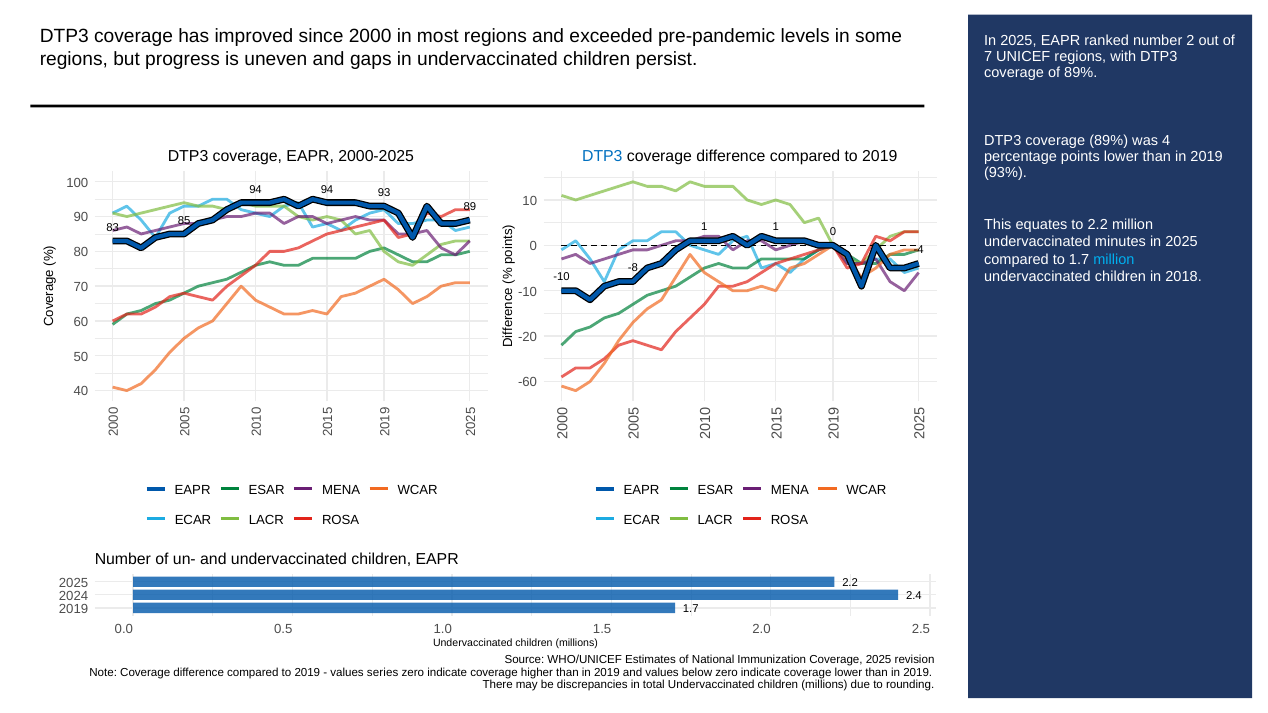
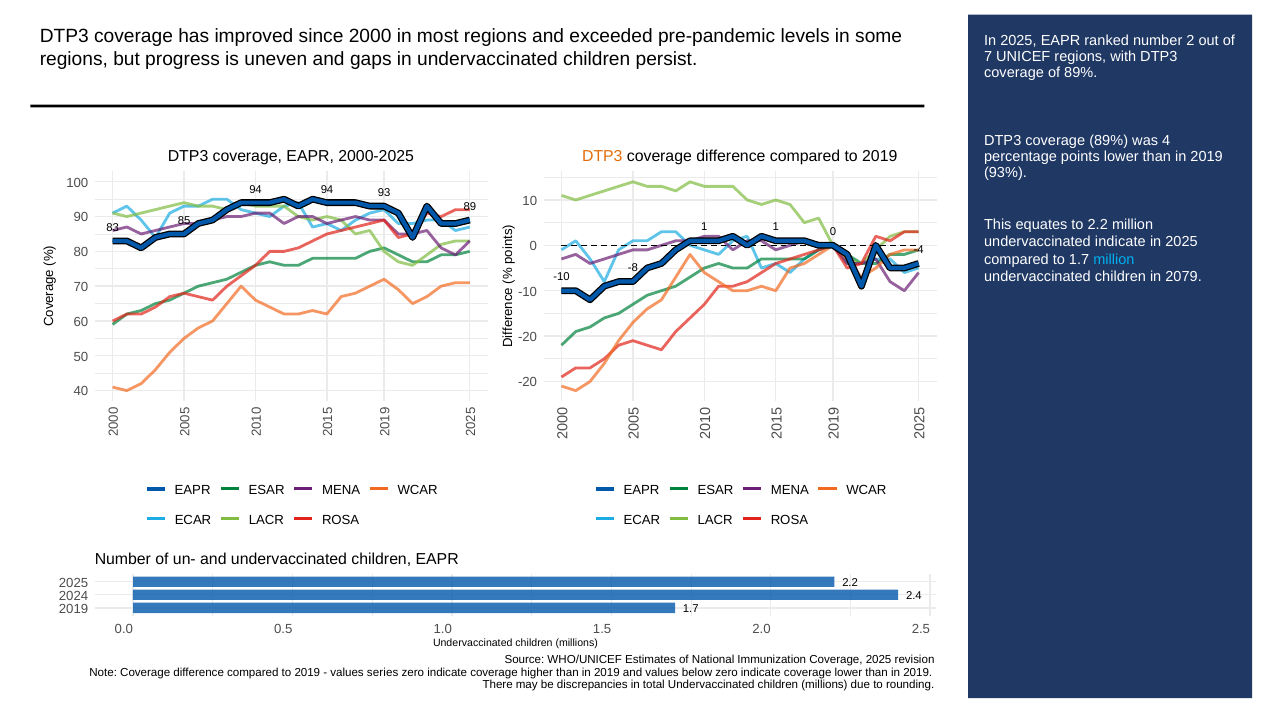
DTP3 at (602, 156) colour: blue -> orange
undervaccinated minutes: minutes -> indicate
2018: 2018 -> 2079
-60 at (528, 383): -60 -> -20
